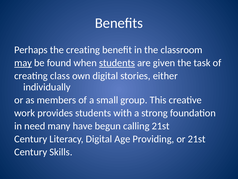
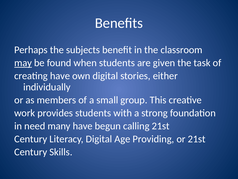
the creating: creating -> subjects
students at (117, 63) underline: present -> none
creating class: class -> have
